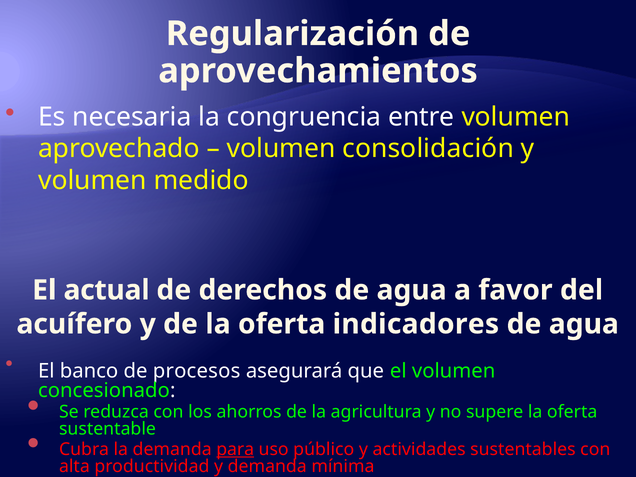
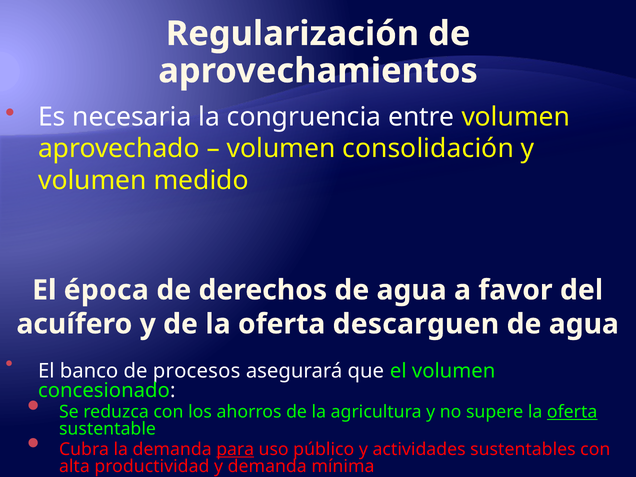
actual: actual -> época
indicadores: indicadores -> descarguen
oferta at (572, 412) underline: none -> present
